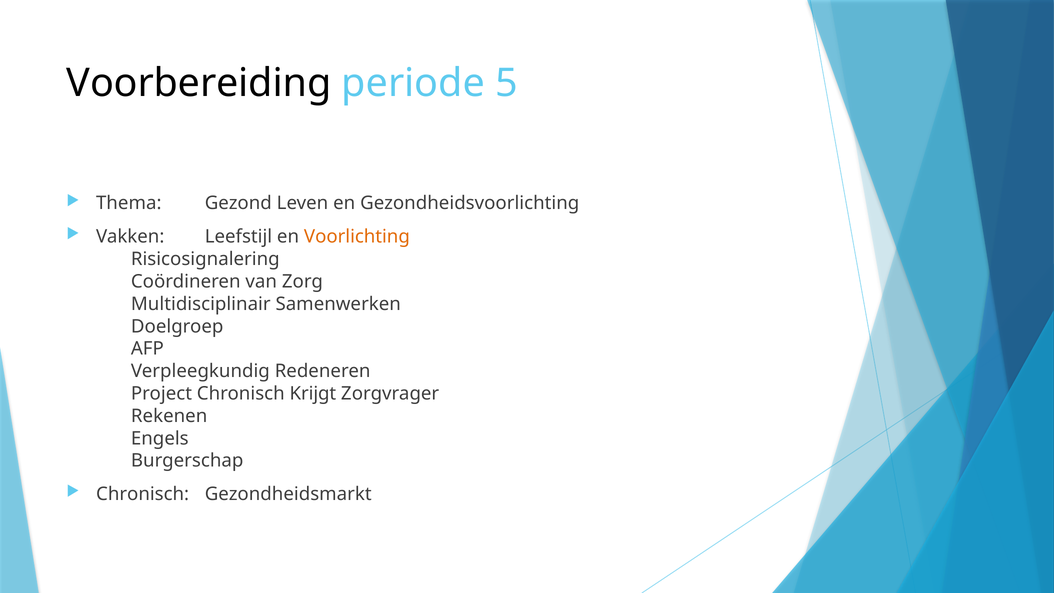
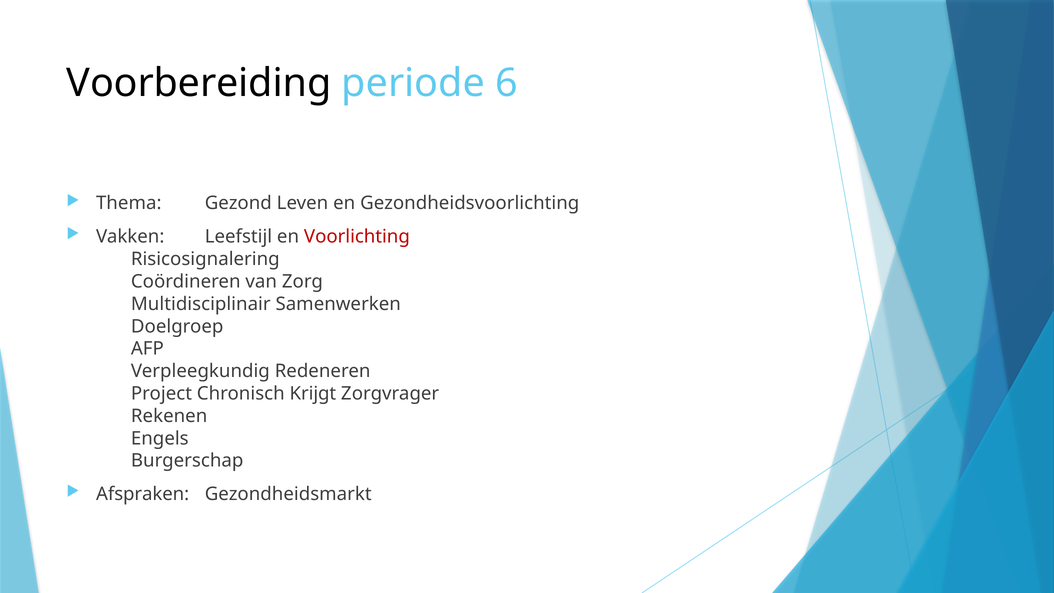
5: 5 -> 6
Voorlichting colour: orange -> red
Chronisch at (143, 494): Chronisch -> Afspraken
